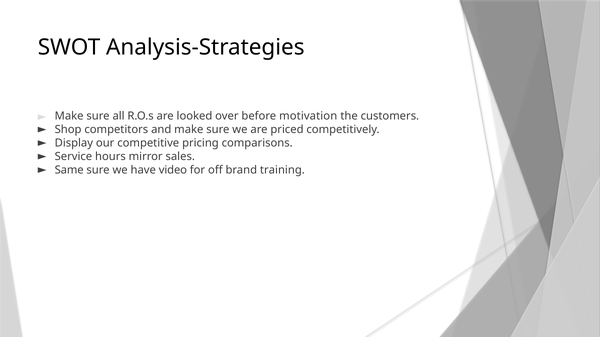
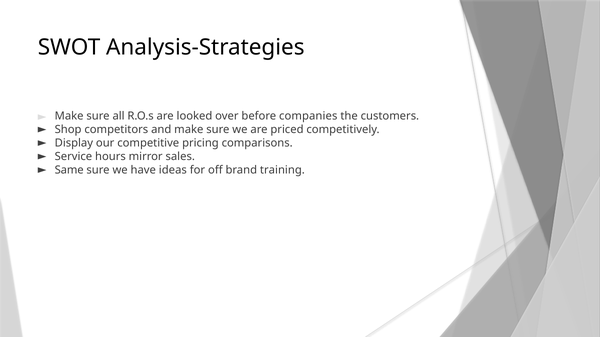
motivation: motivation -> companies
video: video -> ideas
